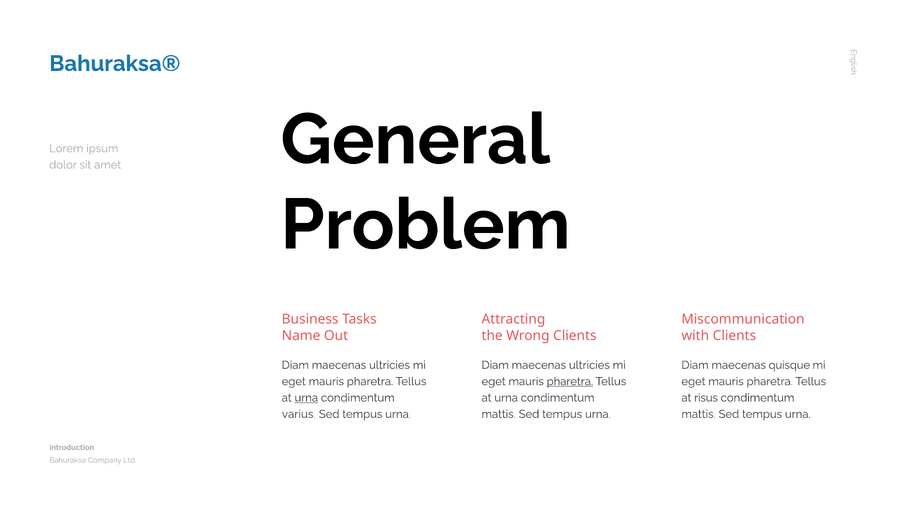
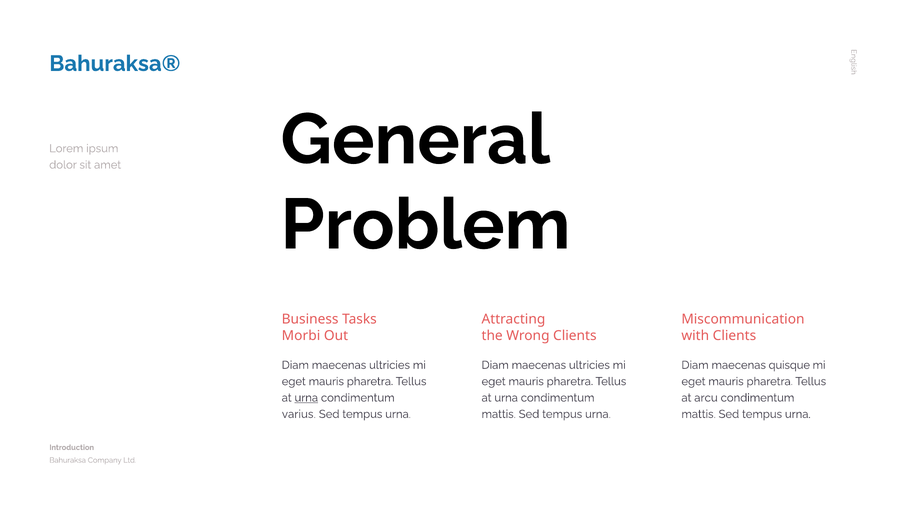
Name: Name -> Morbi
pharetra at (570, 381) underline: present -> none
risus: risus -> arcu
